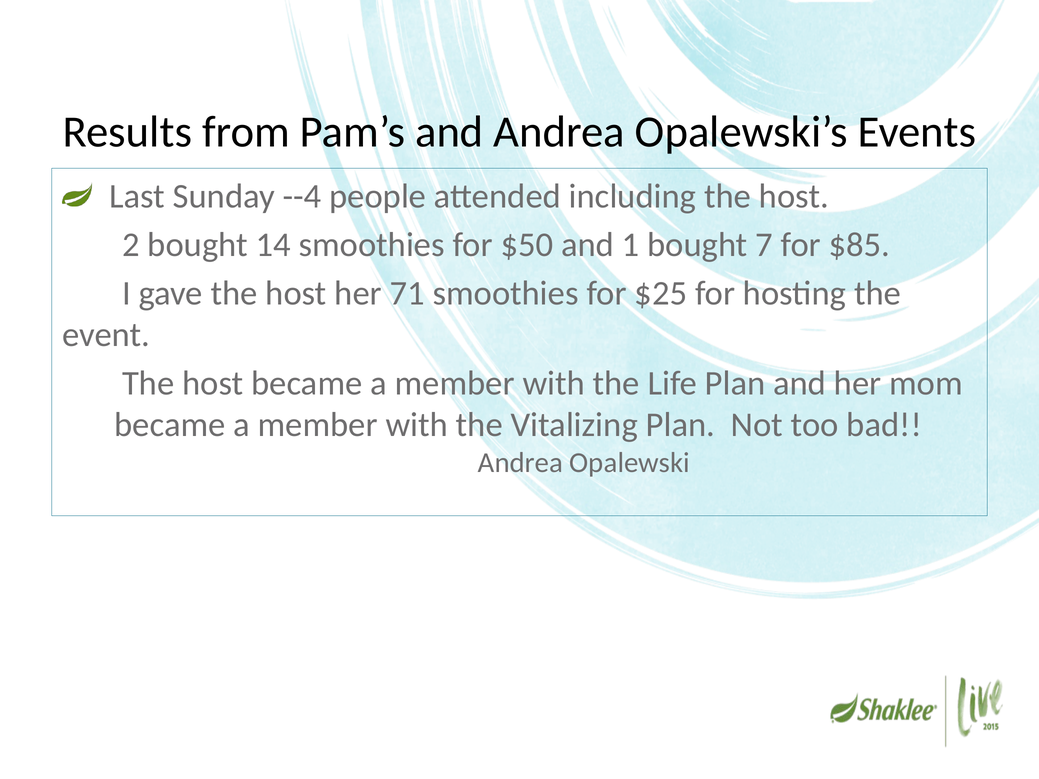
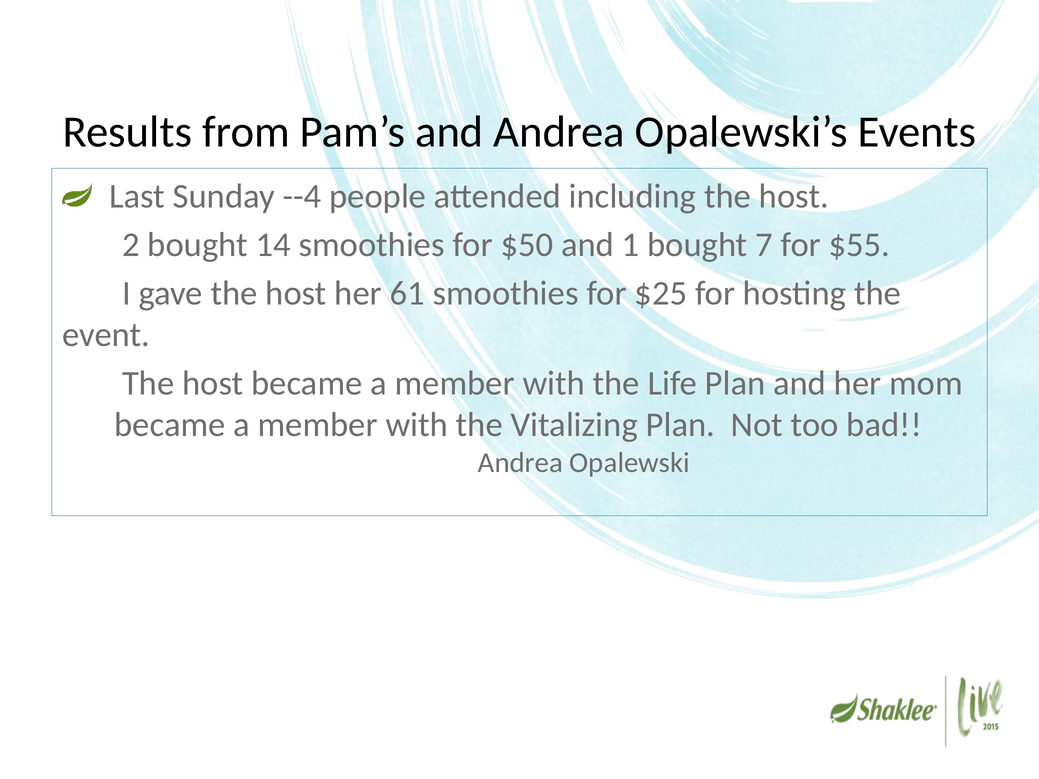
$85: $85 -> $55
71: 71 -> 61
